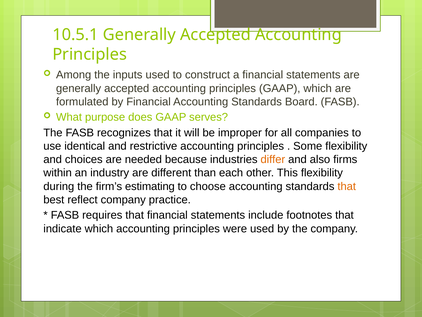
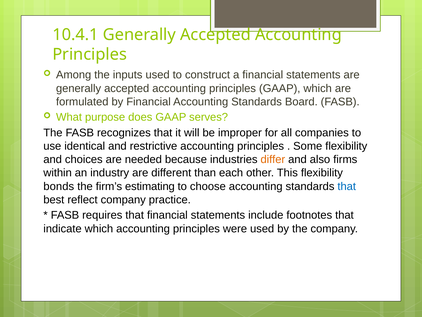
10.5.1: 10.5.1 -> 10.4.1
during: during -> bonds
that at (347, 186) colour: orange -> blue
